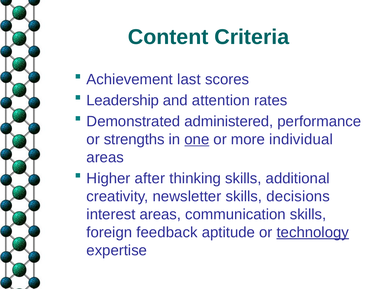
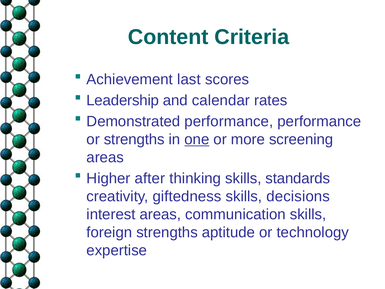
attention: attention -> calendar
Demonstrated administered: administered -> performance
individual: individual -> screening
additional: additional -> standards
newsletter: newsletter -> giftedness
foreign feedback: feedback -> strengths
technology underline: present -> none
